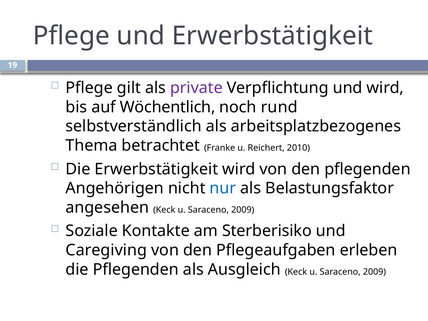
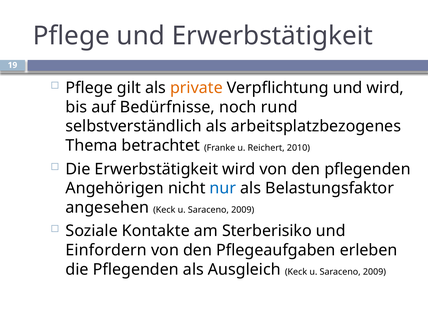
private colour: purple -> orange
Wöchentlich: Wöchentlich -> Bedürfnisse
Caregiving: Caregiving -> Einfordern
